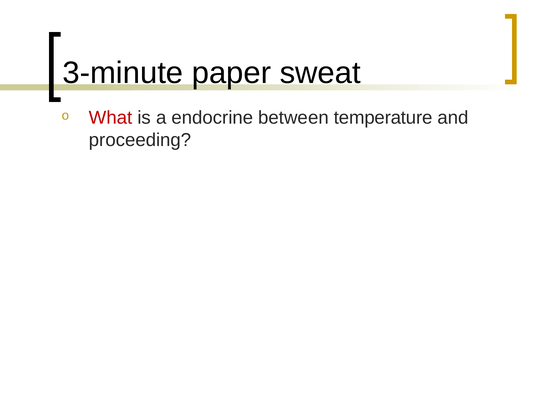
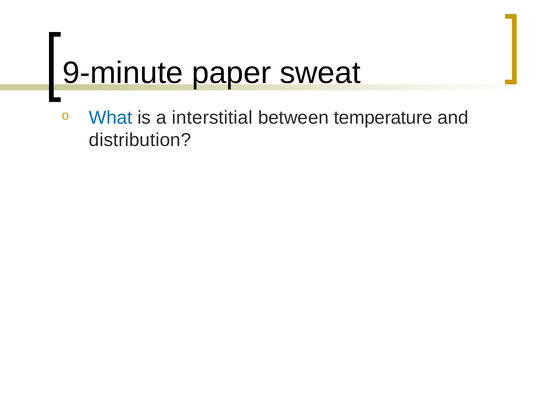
3-minute: 3-minute -> 9-minute
What colour: red -> blue
endocrine: endocrine -> interstitial
proceeding: proceeding -> distribution
